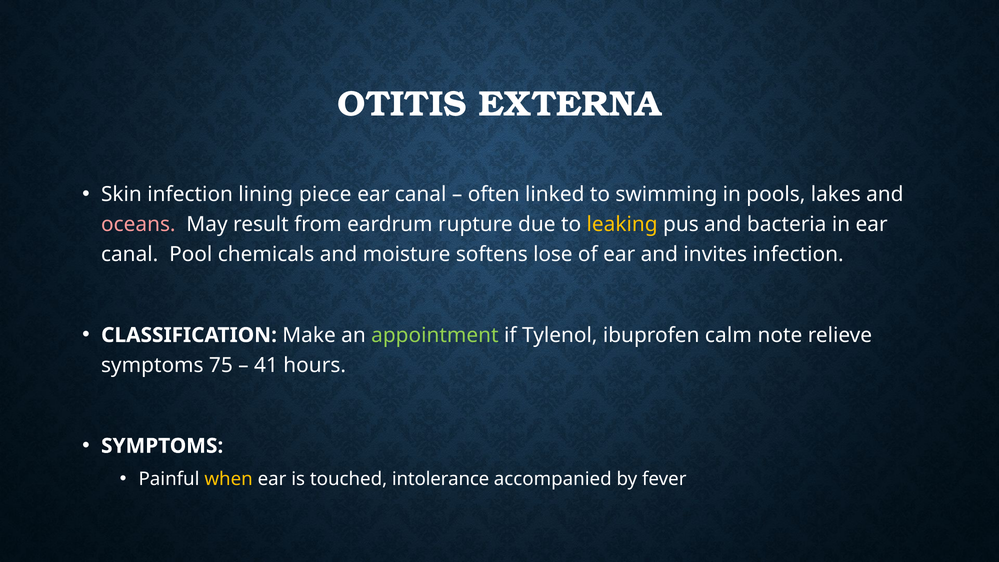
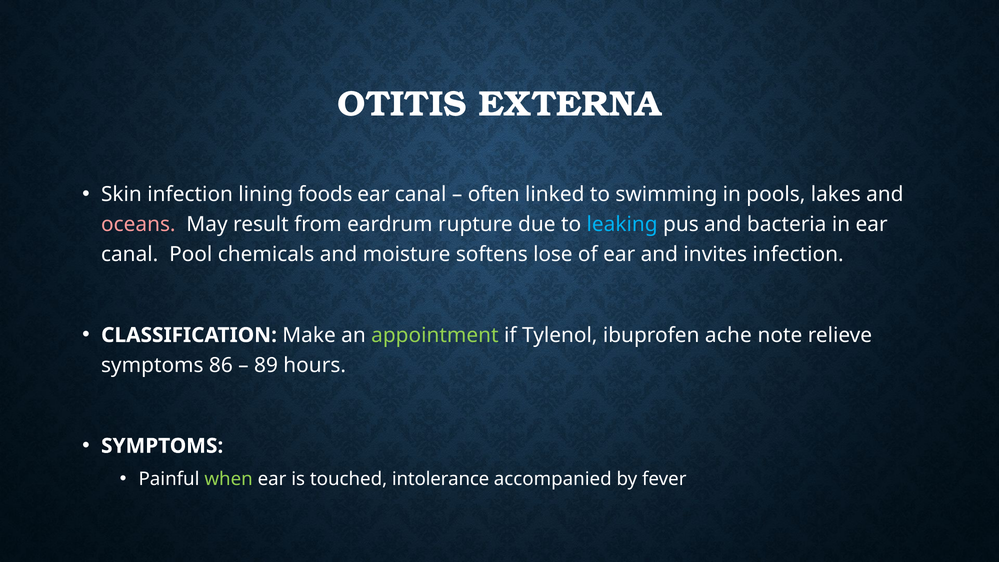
piece: piece -> foods
leaking colour: yellow -> light blue
calm: calm -> ache
75: 75 -> 86
41: 41 -> 89
when colour: yellow -> light green
